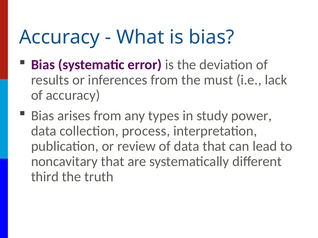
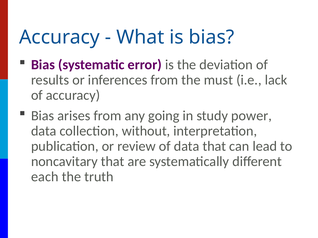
types: types -> going
process: process -> without
third: third -> each
